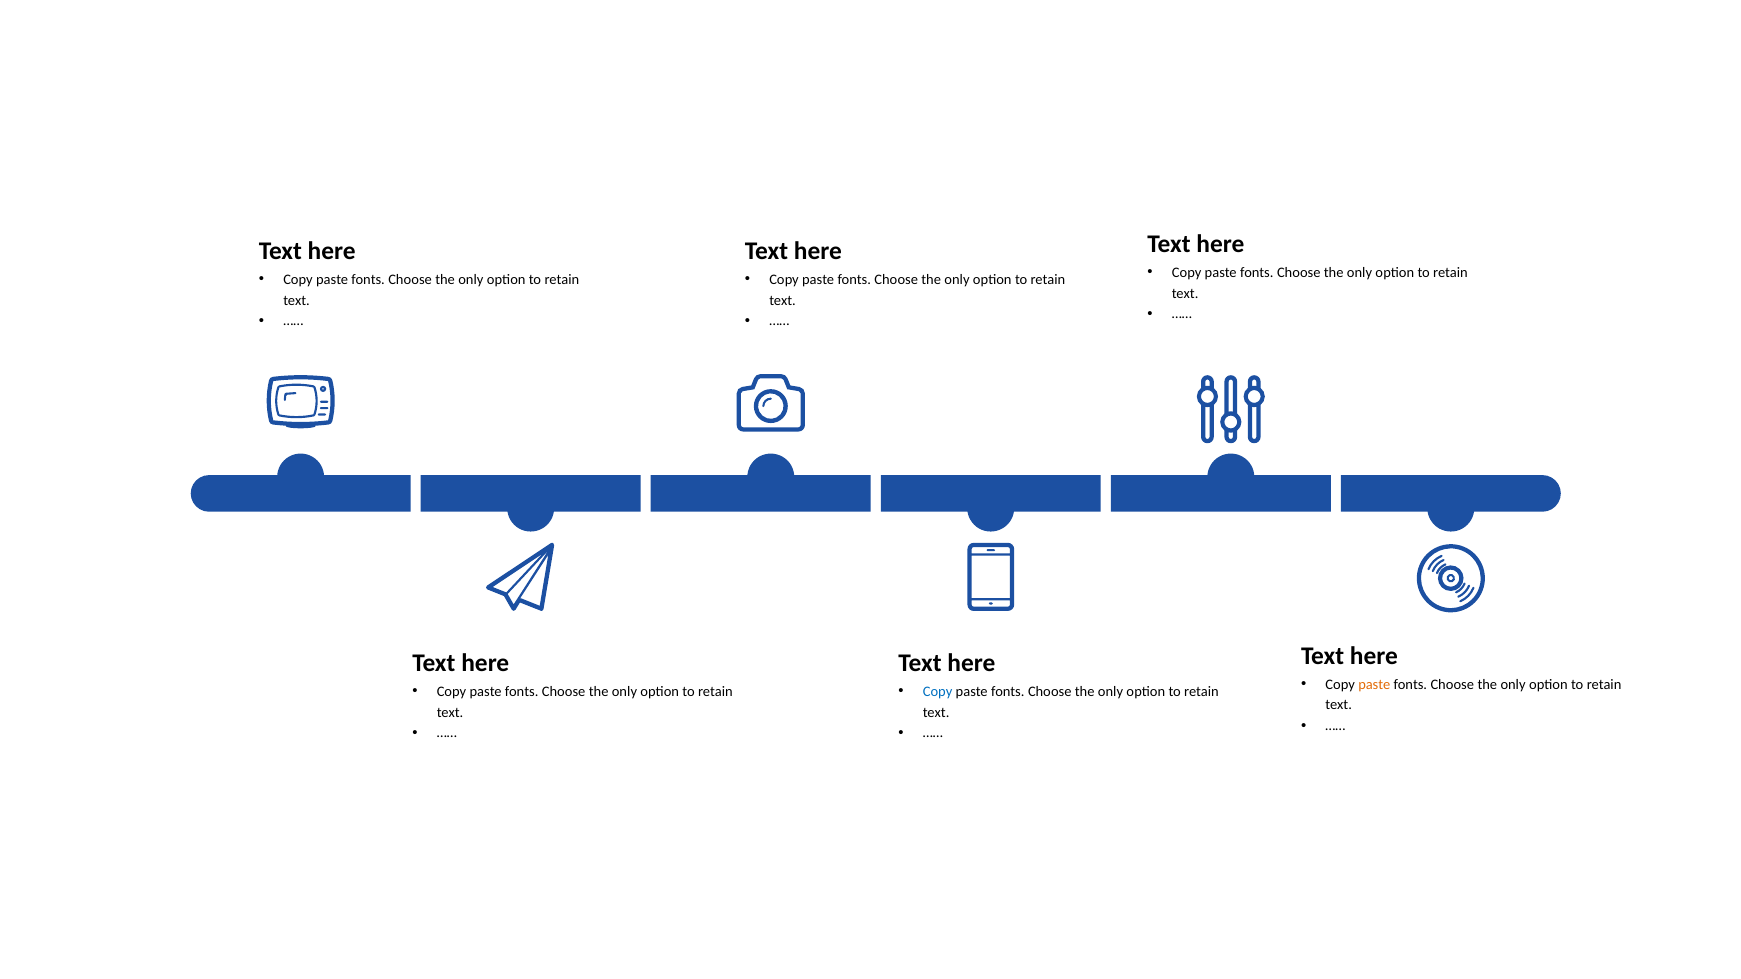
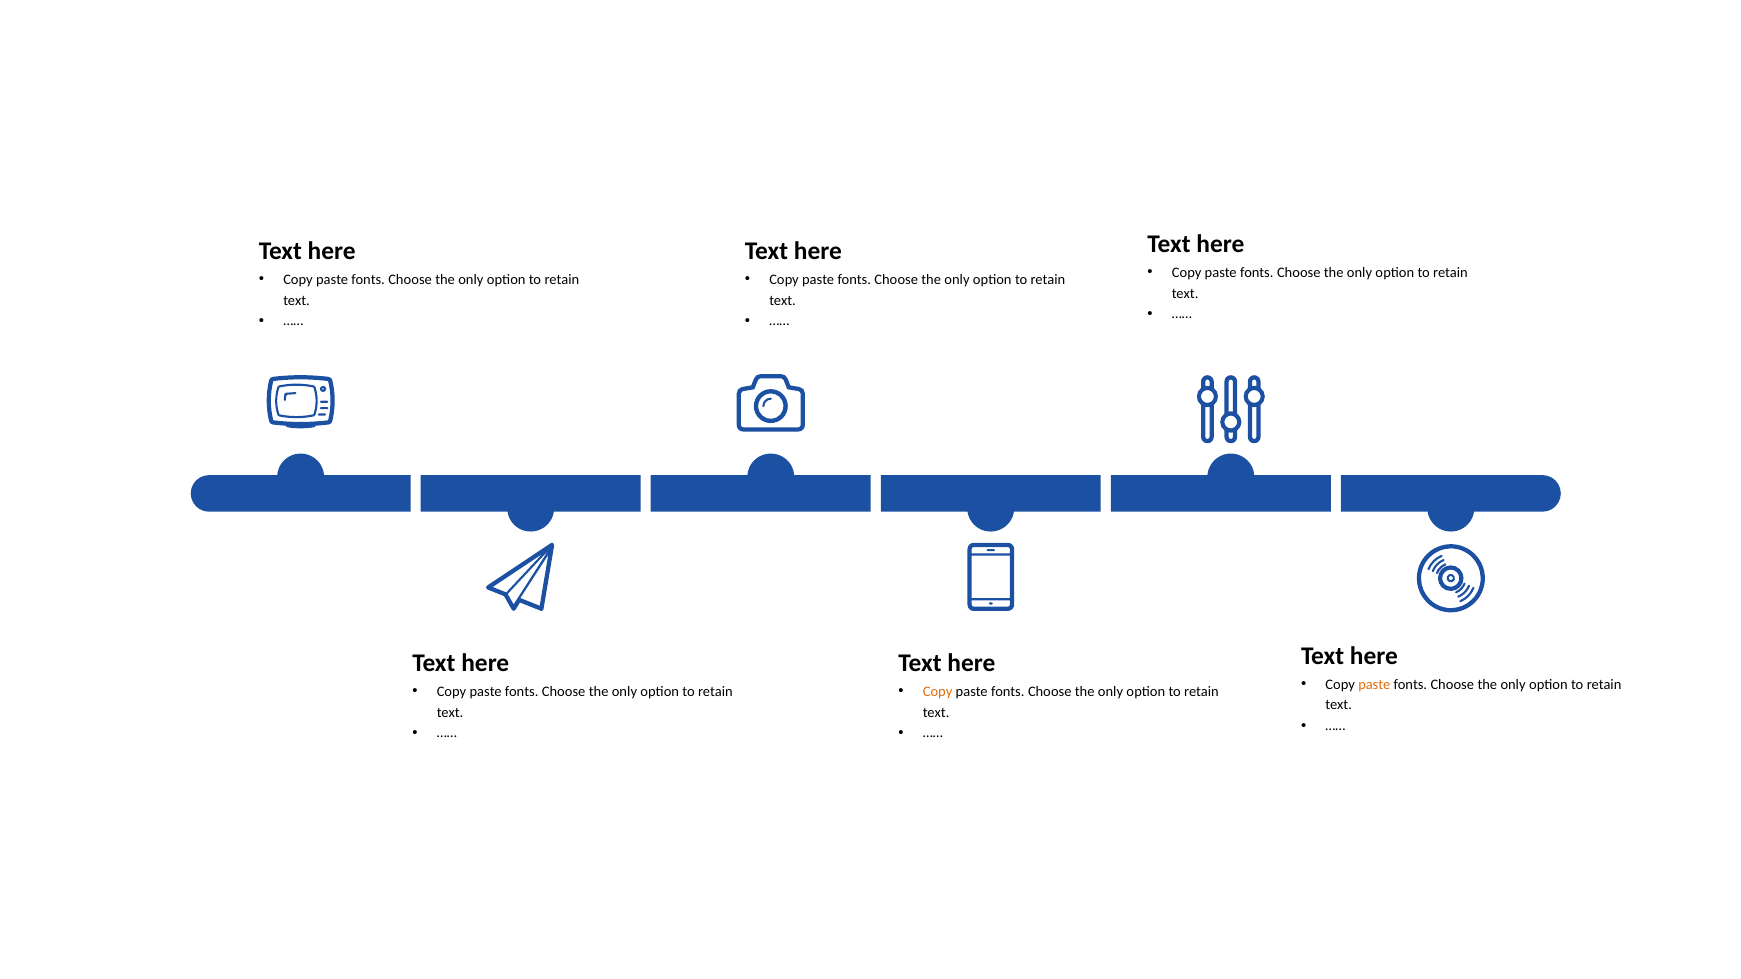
Copy at (938, 692) colour: blue -> orange
